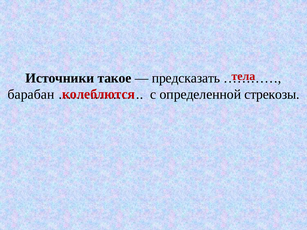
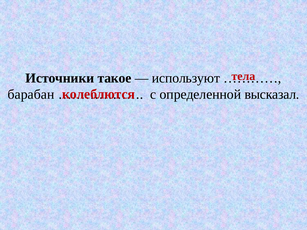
предсказать: предсказать -> используют
стрекозы: стрекозы -> высказал
